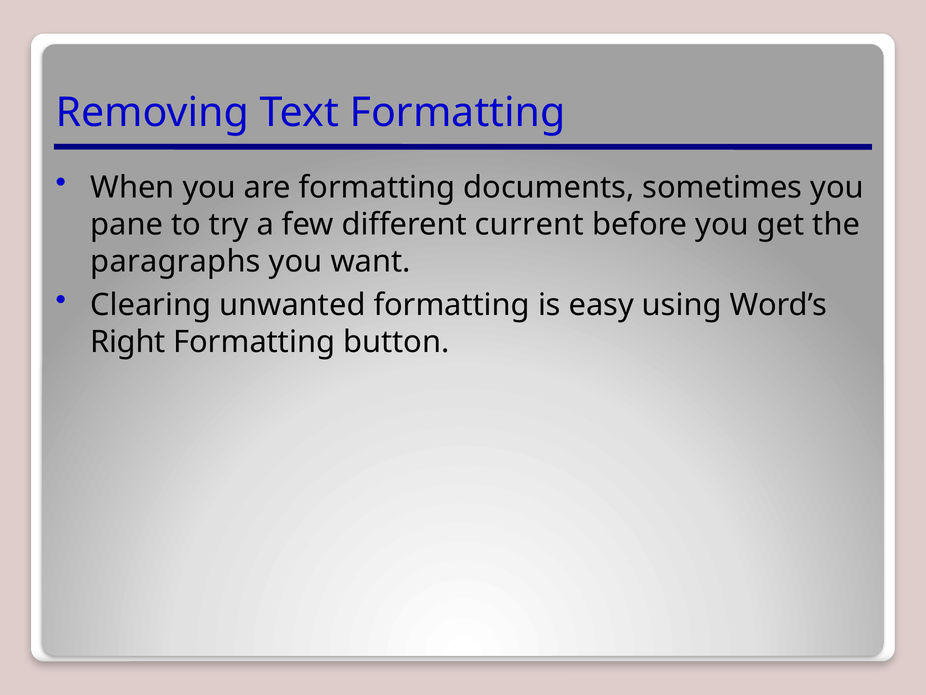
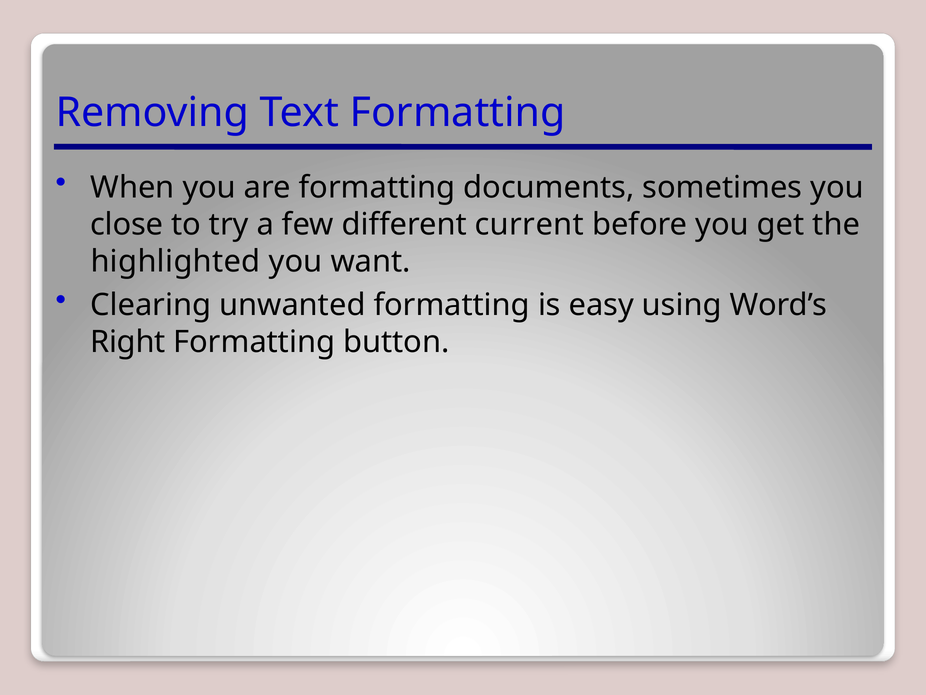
pane: pane -> close
paragraphs: paragraphs -> highlighted
